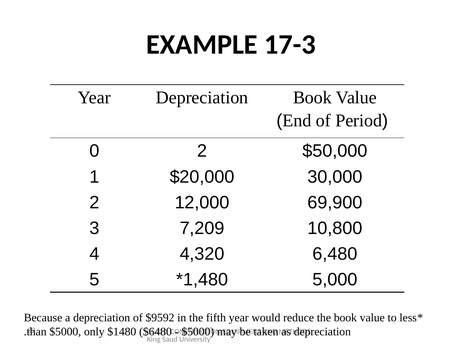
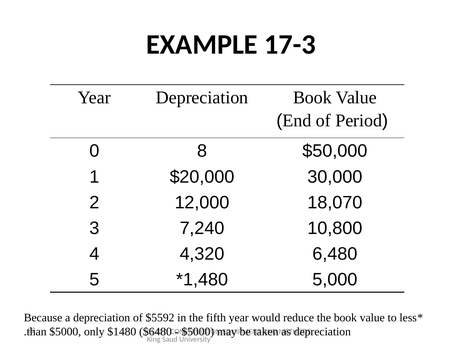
0 2: 2 -> 8
69,900: 69,900 -> 18,070
7,209: 7,209 -> 7,240
$9592: $9592 -> $5592
